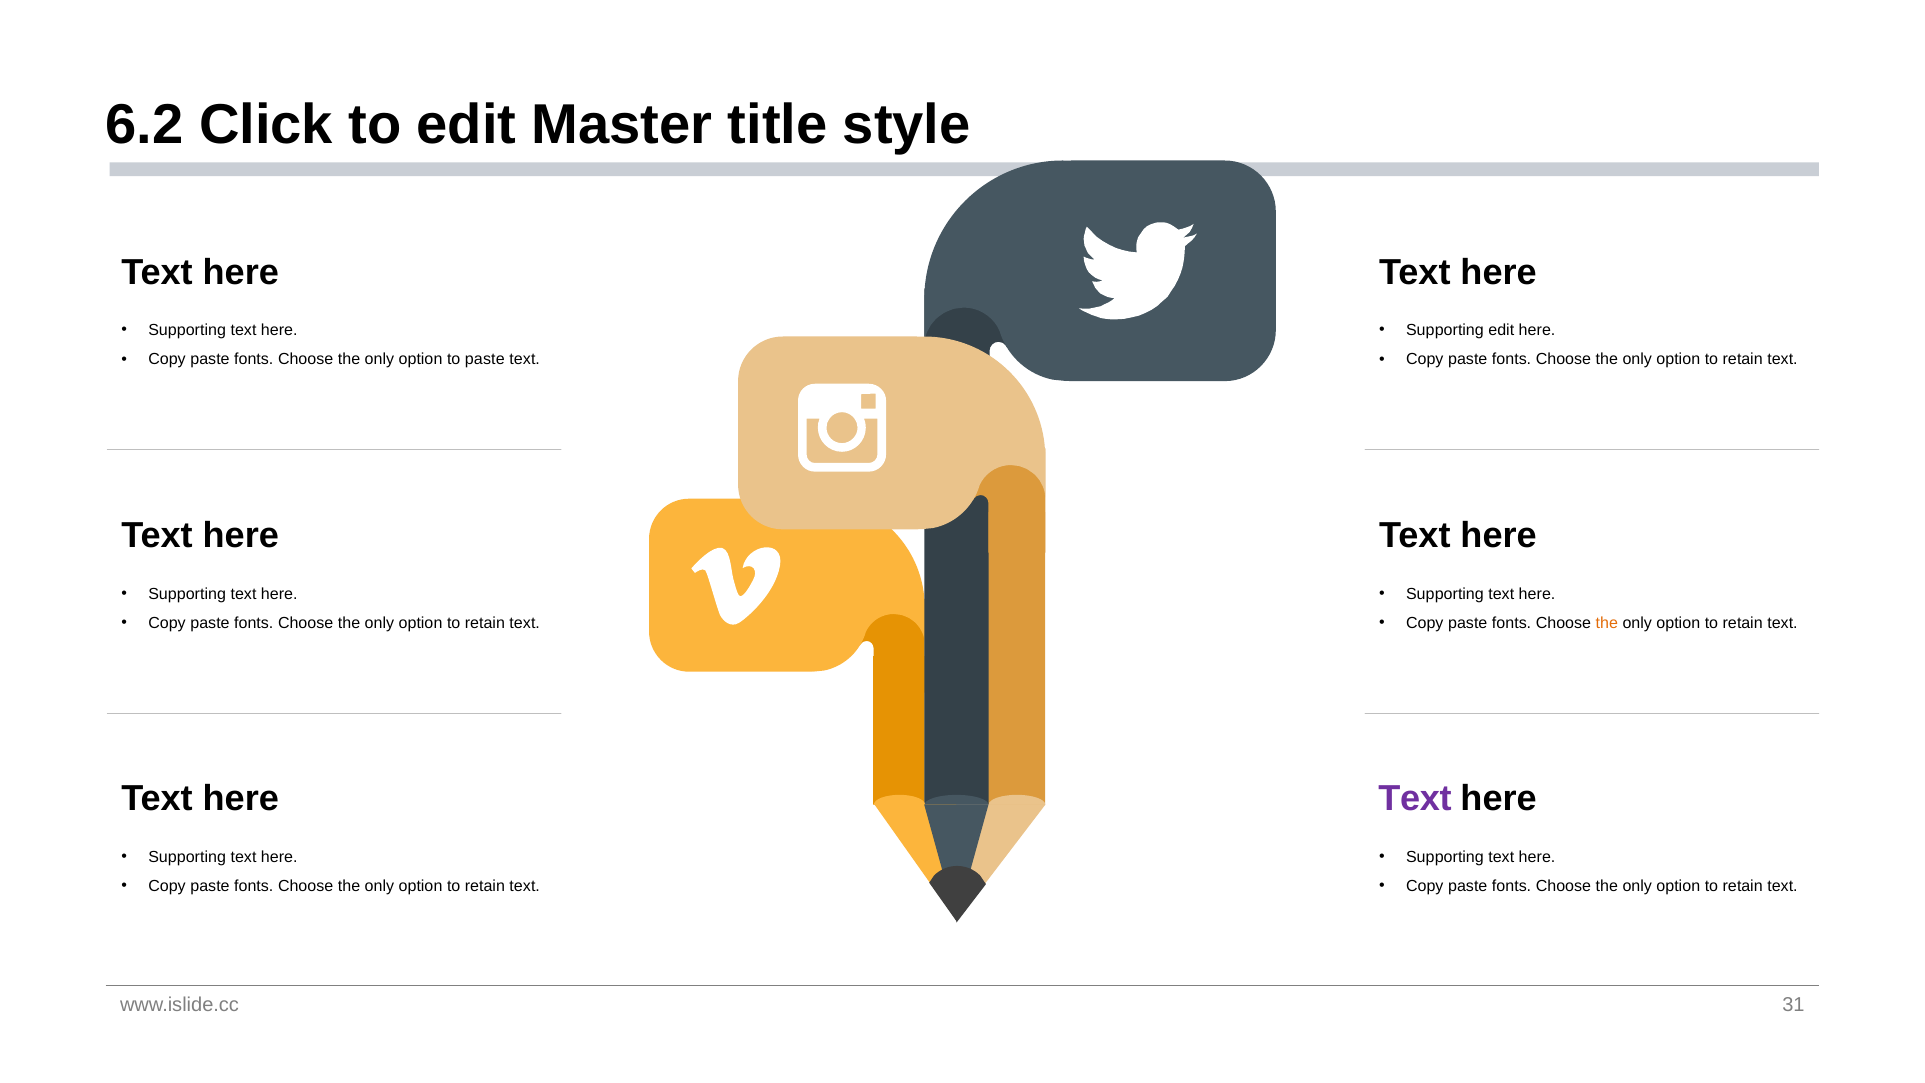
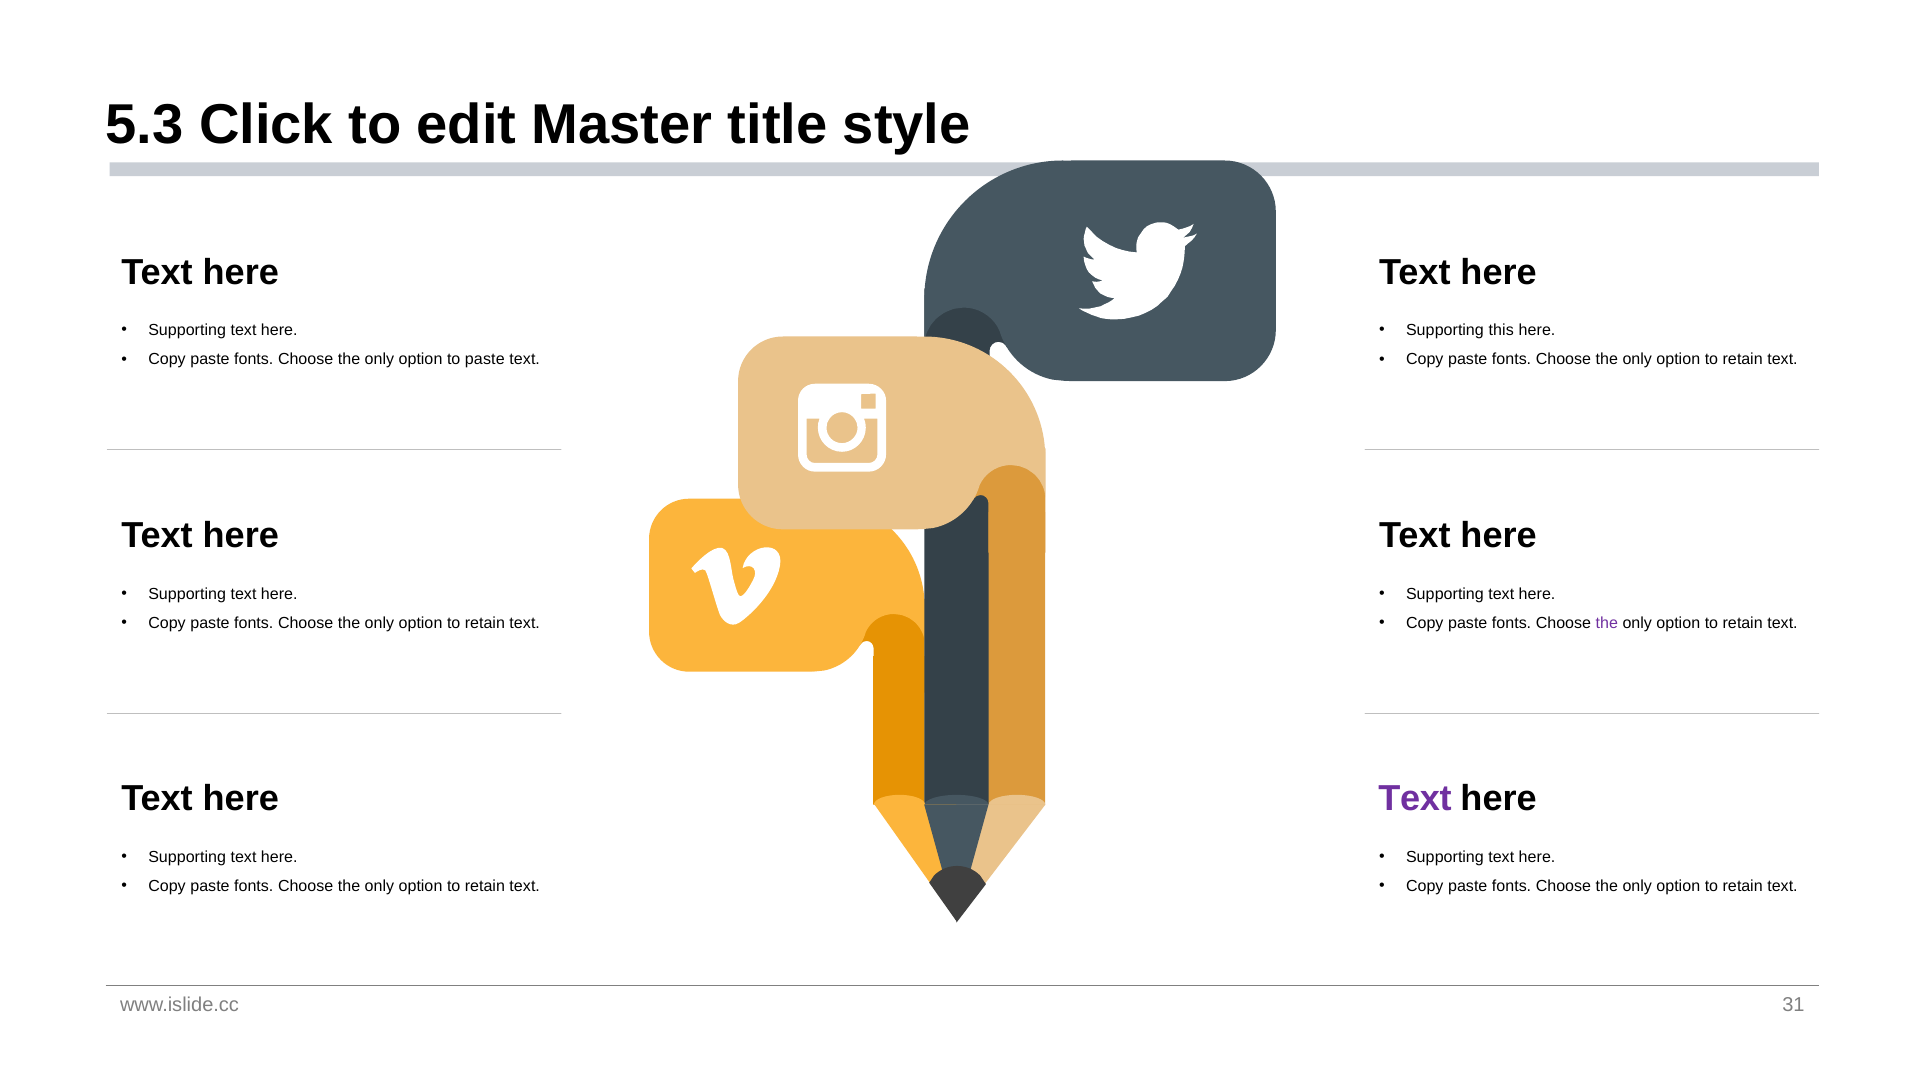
6.2: 6.2 -> 5.3
Supporting edit: edit -> this
the at (1607, 623) colour: orange -> purple
